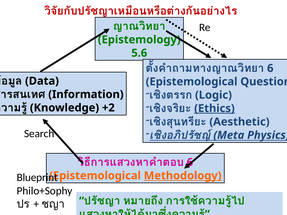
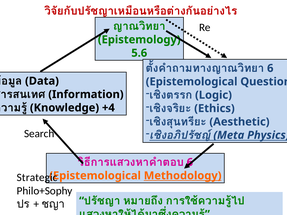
Ethics underline: present -> none
+2: +2 -> +4
Blueprint: Blueprint -> Strategic
